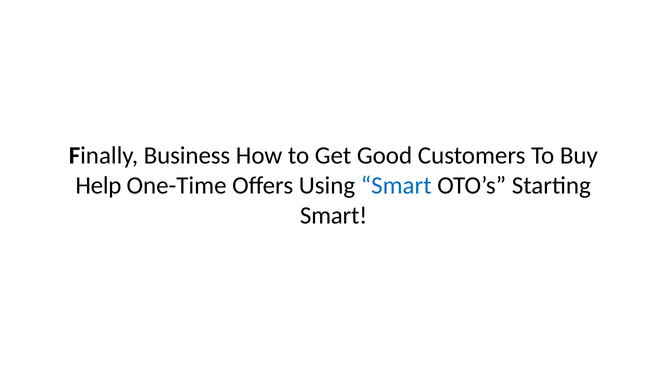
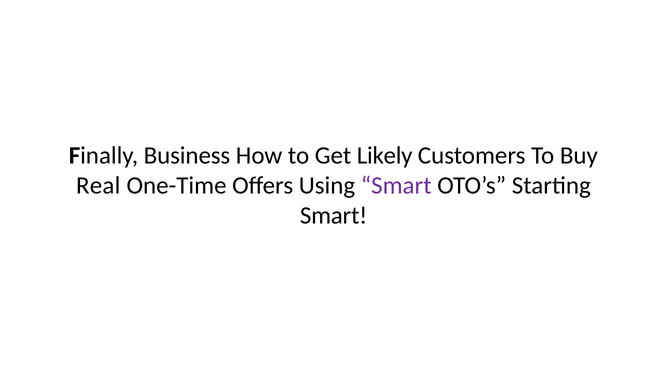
Good: Good -> Likely
Help: Help -> Real
Smart at (396, 186) colour: blue -> purple
